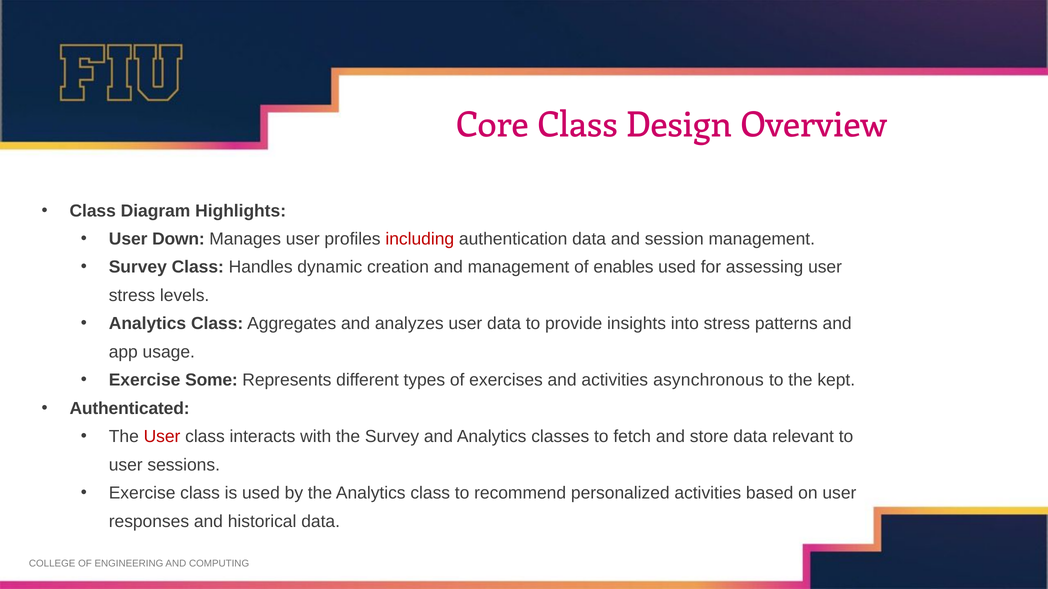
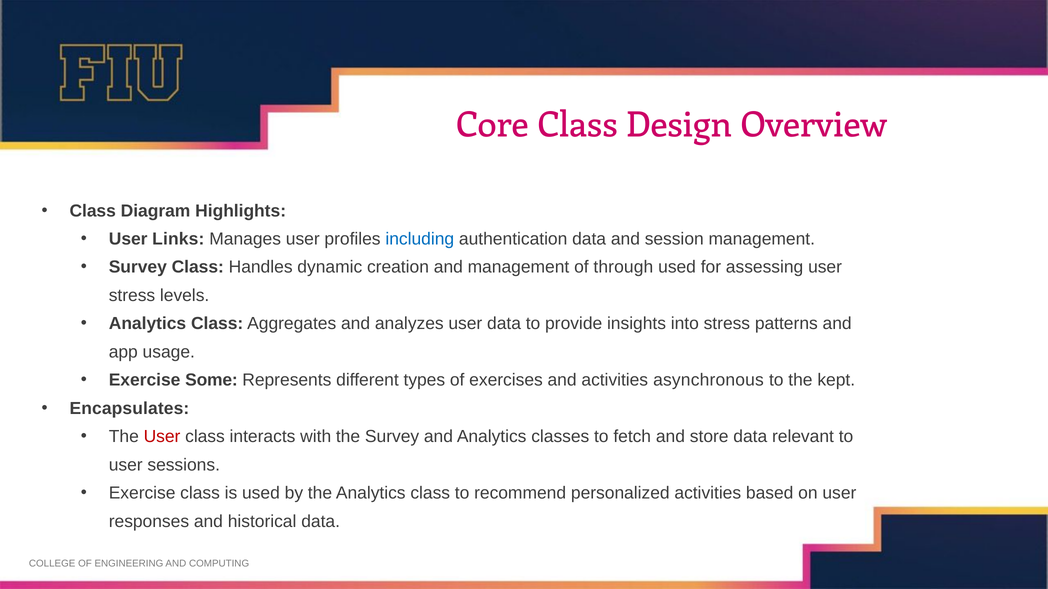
Down: Down -> Links
including colour: red -> blue
enables: enables -> through
Authenticated: Authenticated -> Encapsulates
